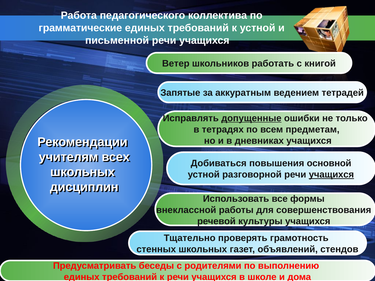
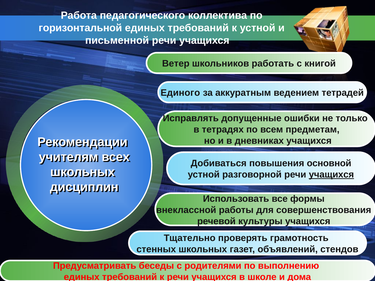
грамматические: грамматические -> горизонтальной
Запятые: Запятые -> Единого
допущенные underline: present -> none
